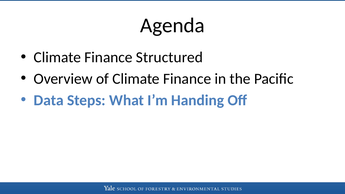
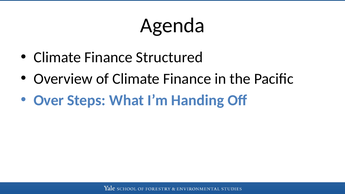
Data: Data -> Over
